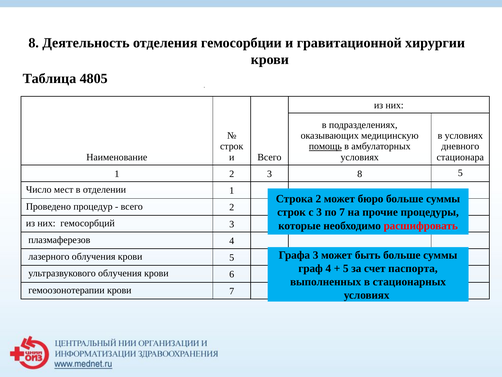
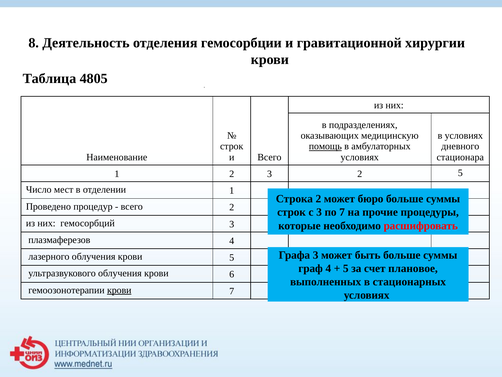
3 8: 8 -> 2
паспорта: паспорта -> плановое
крови at (119, 290) underline: none -> present
